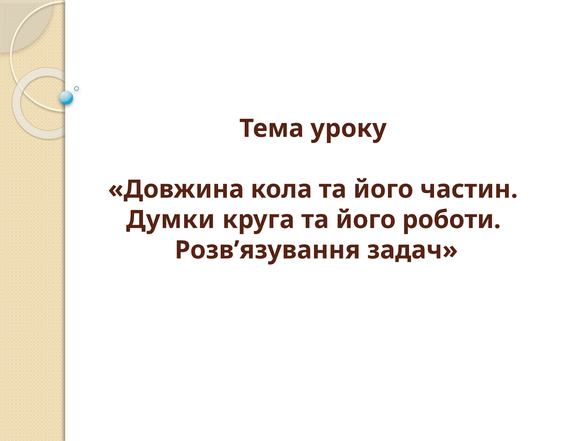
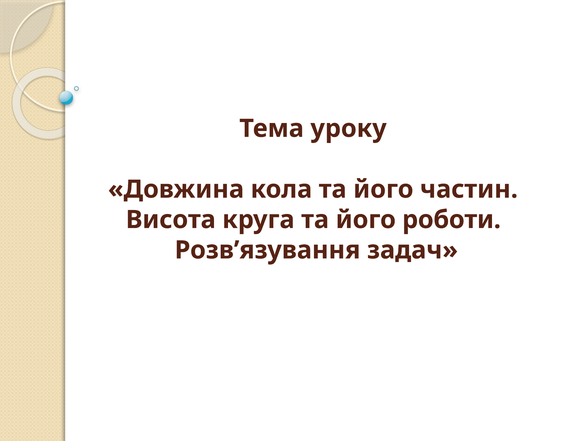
Думки: Думки -> Висота
